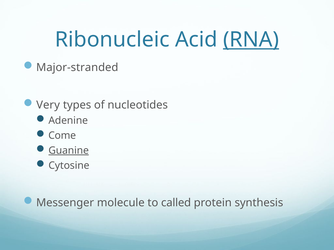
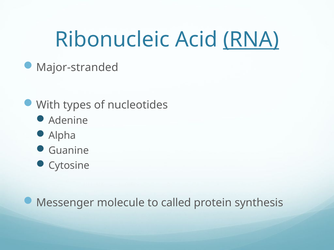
Very: Very -> With
Come: Come -> Alpha
Guanine underline: present -> none
